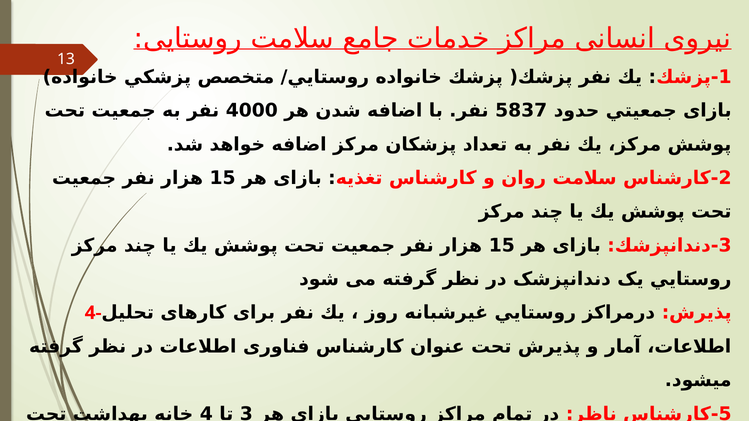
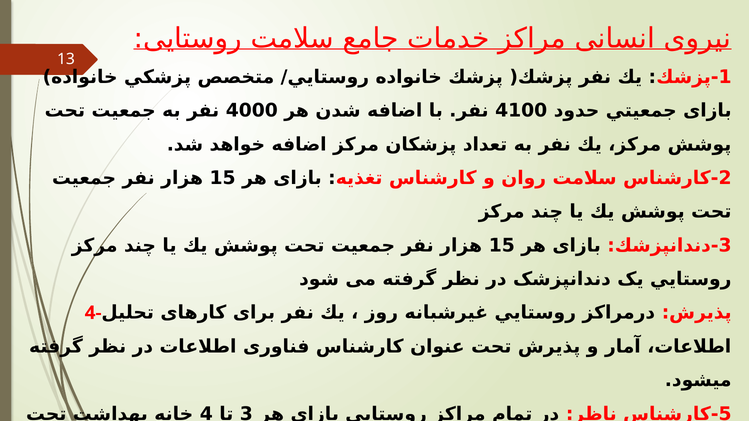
5837: 5837 -> 4100
